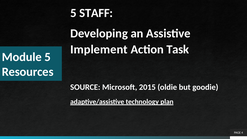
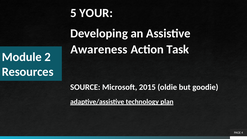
STAFF: STAFF -> YOUR
Implement: Implement -> Awareness
Module 5: 5 -> 2
